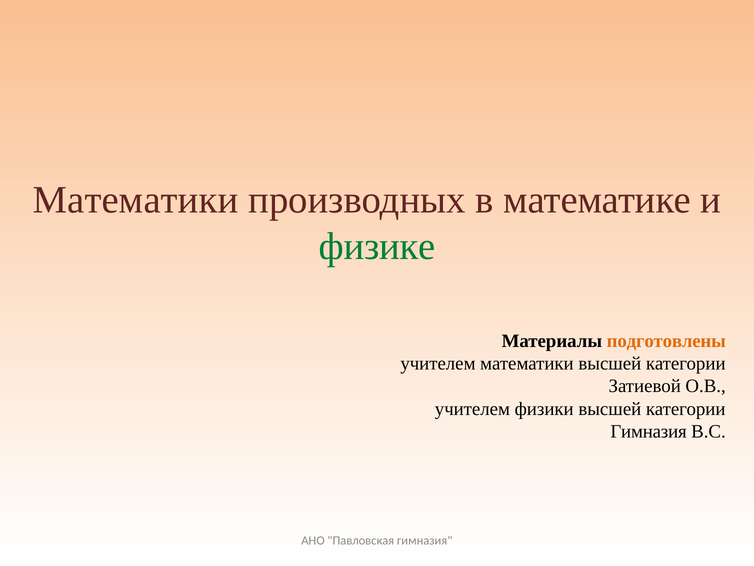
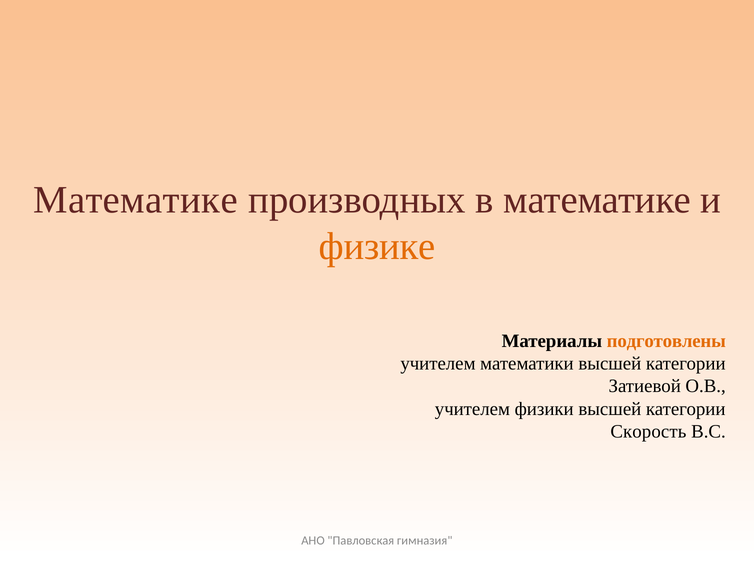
Математики at (136, 200): Математики -> Математике
физике colour: green -> orange
Гимназия at (649, 431): Гимназия -> Скорость
